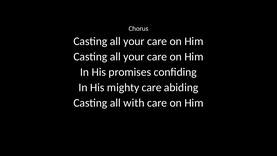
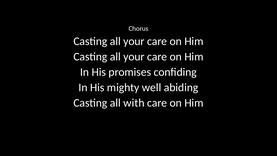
mighty care: care -> well
